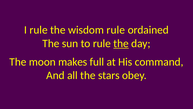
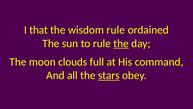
I rule: rule -> that
makes: makes -> clouds
stars underline: none -> present
